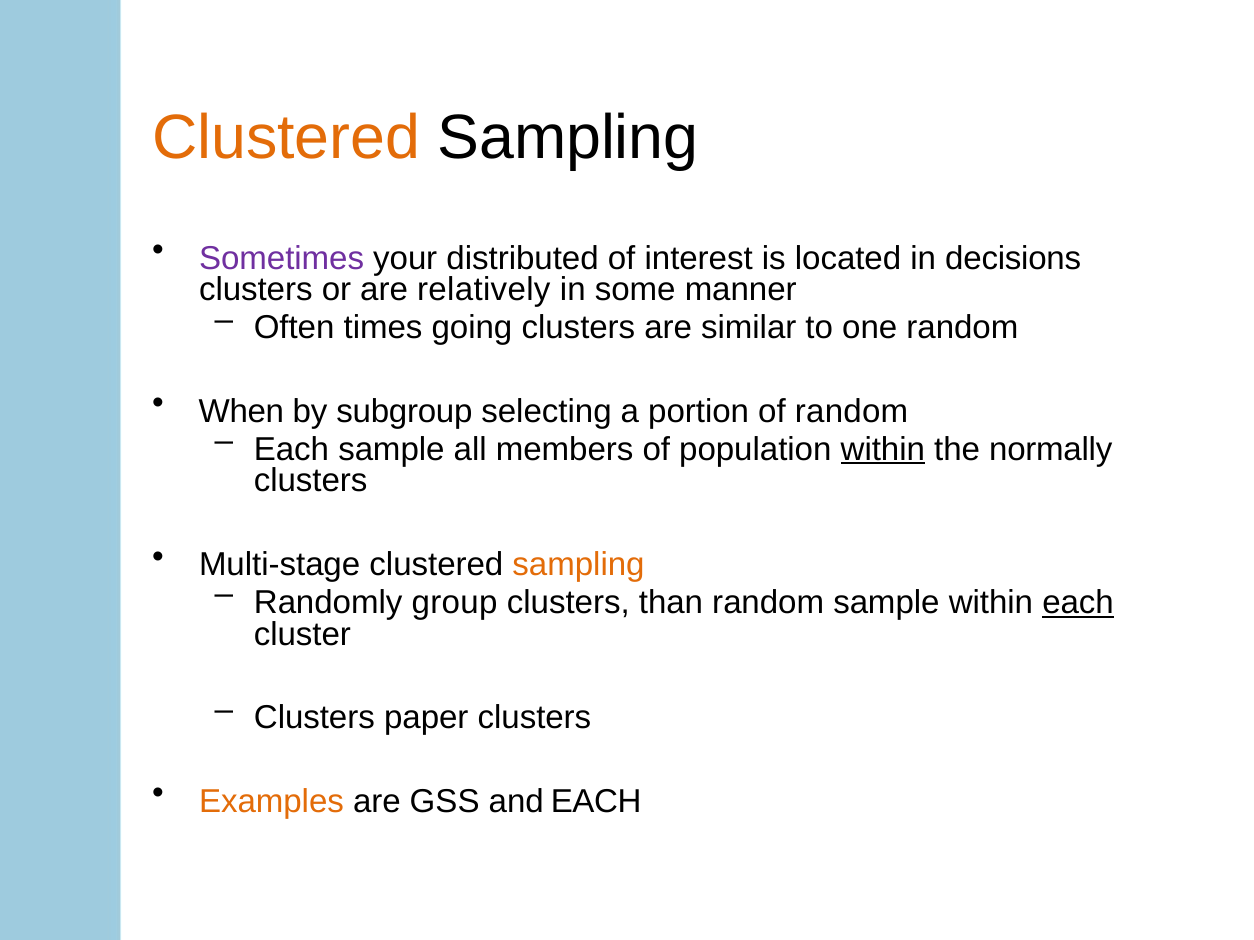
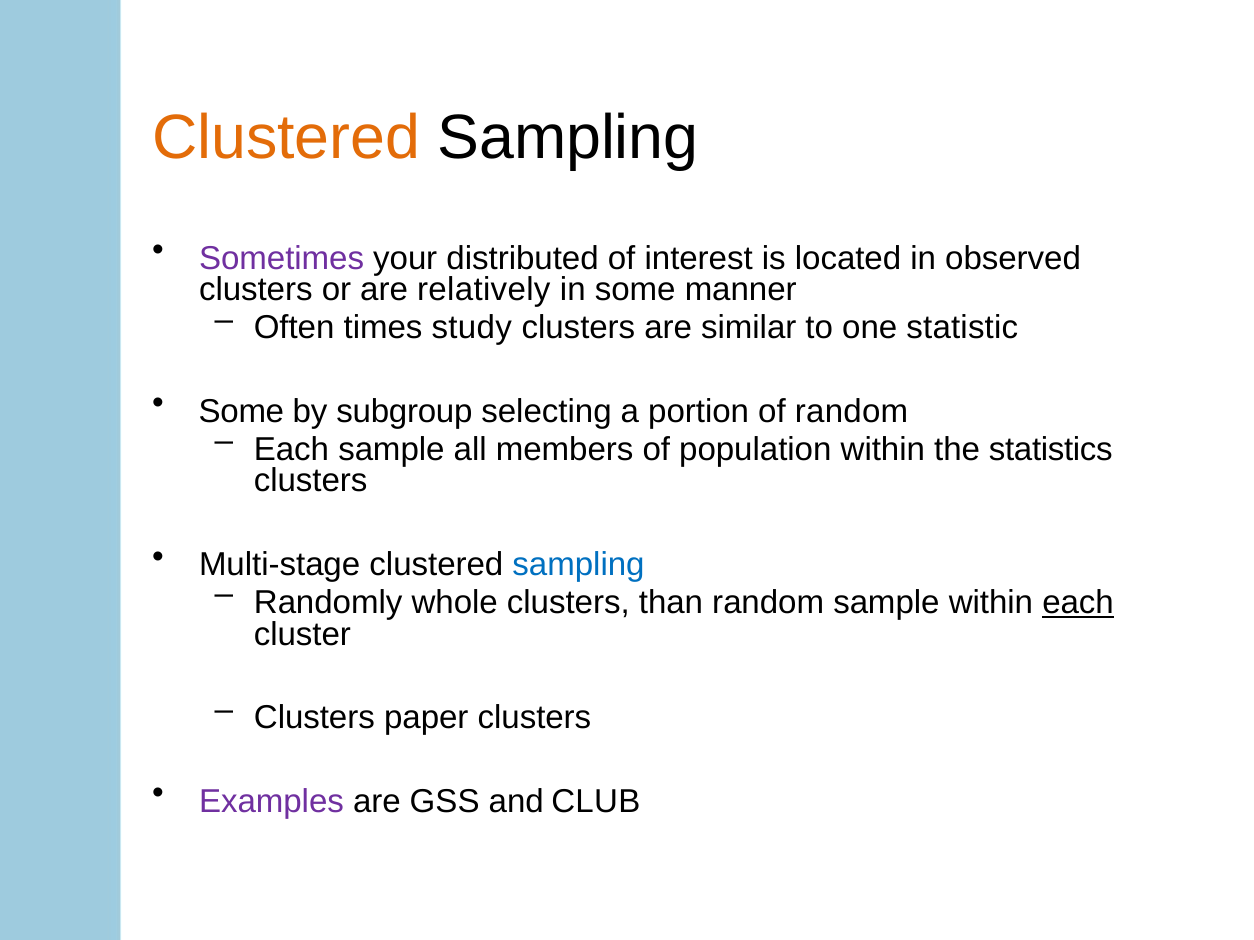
decisions: decisions -> observed
going: going -> study
one random: random -> statistic
When at (241, 412): When -> Some
within at (883, 449) underline: present -> none
normally: normally -> statistics
sampling at (579, 565) colour: orange -> blue
group: group -> whole
Examples colour: orange -> purple
and EACH: EACH -> CLUB
